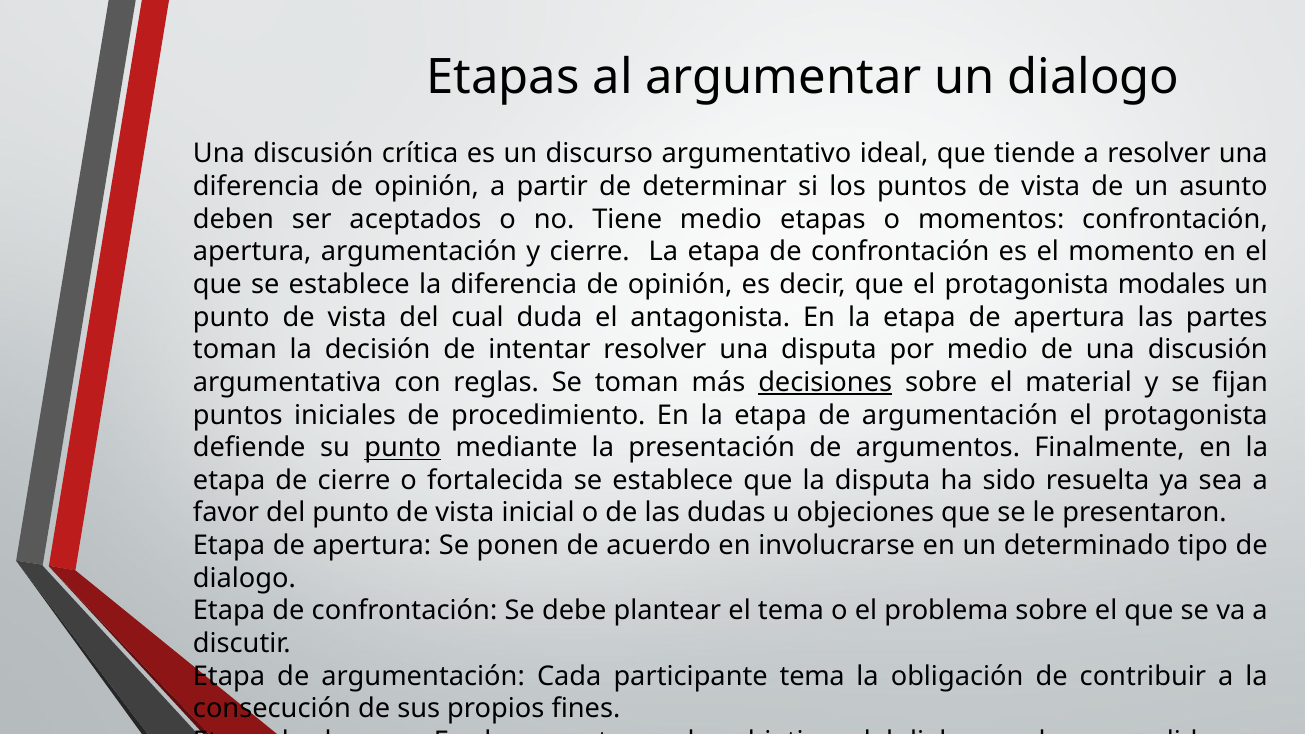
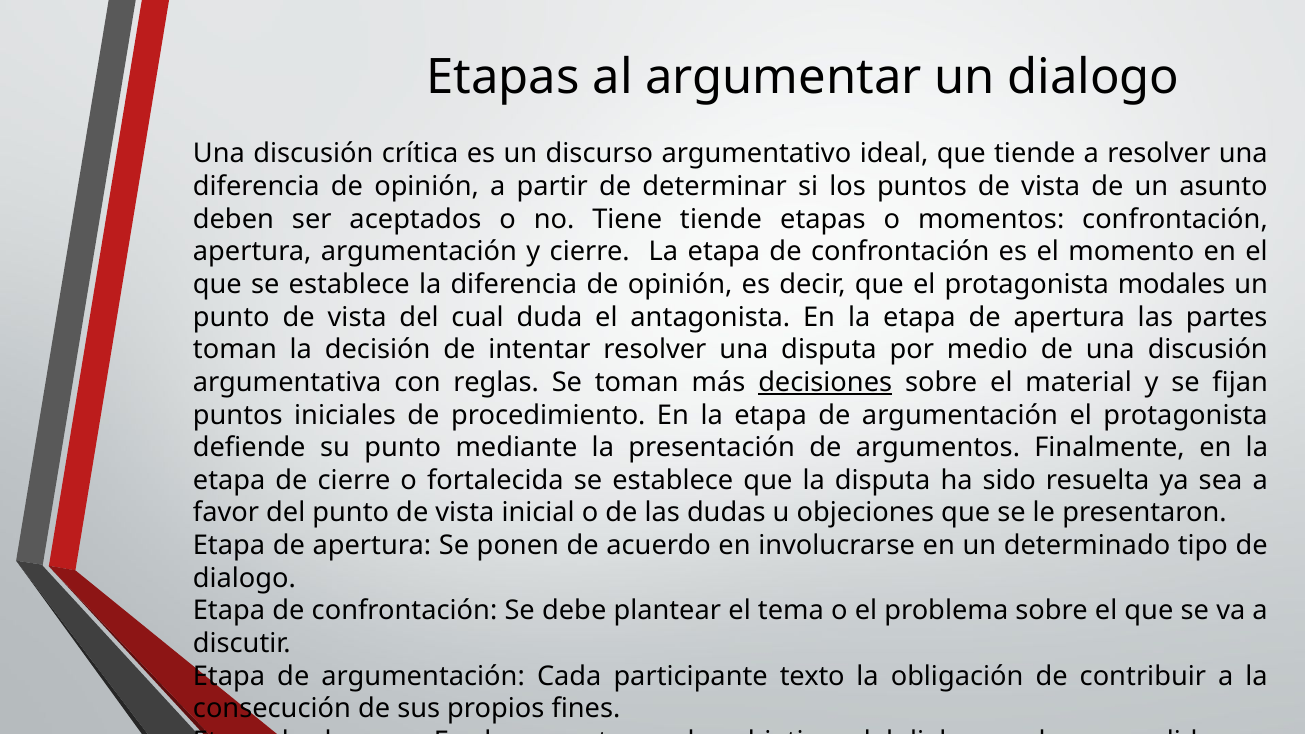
Tiene medio: medio -> tiende
punto at (403, 448) underline: present -> none
participante tema: tema -> texto
